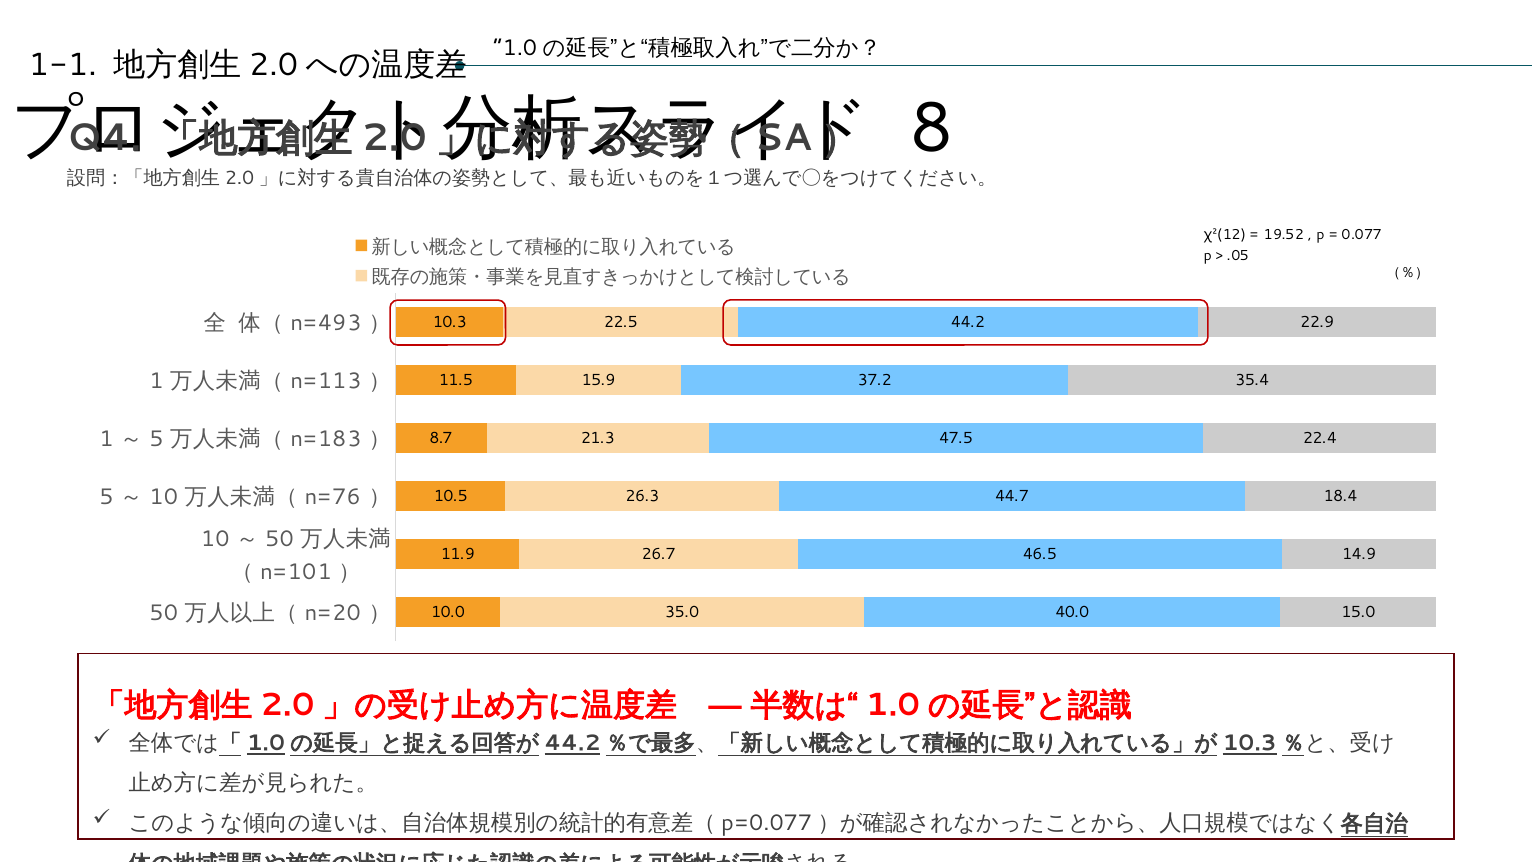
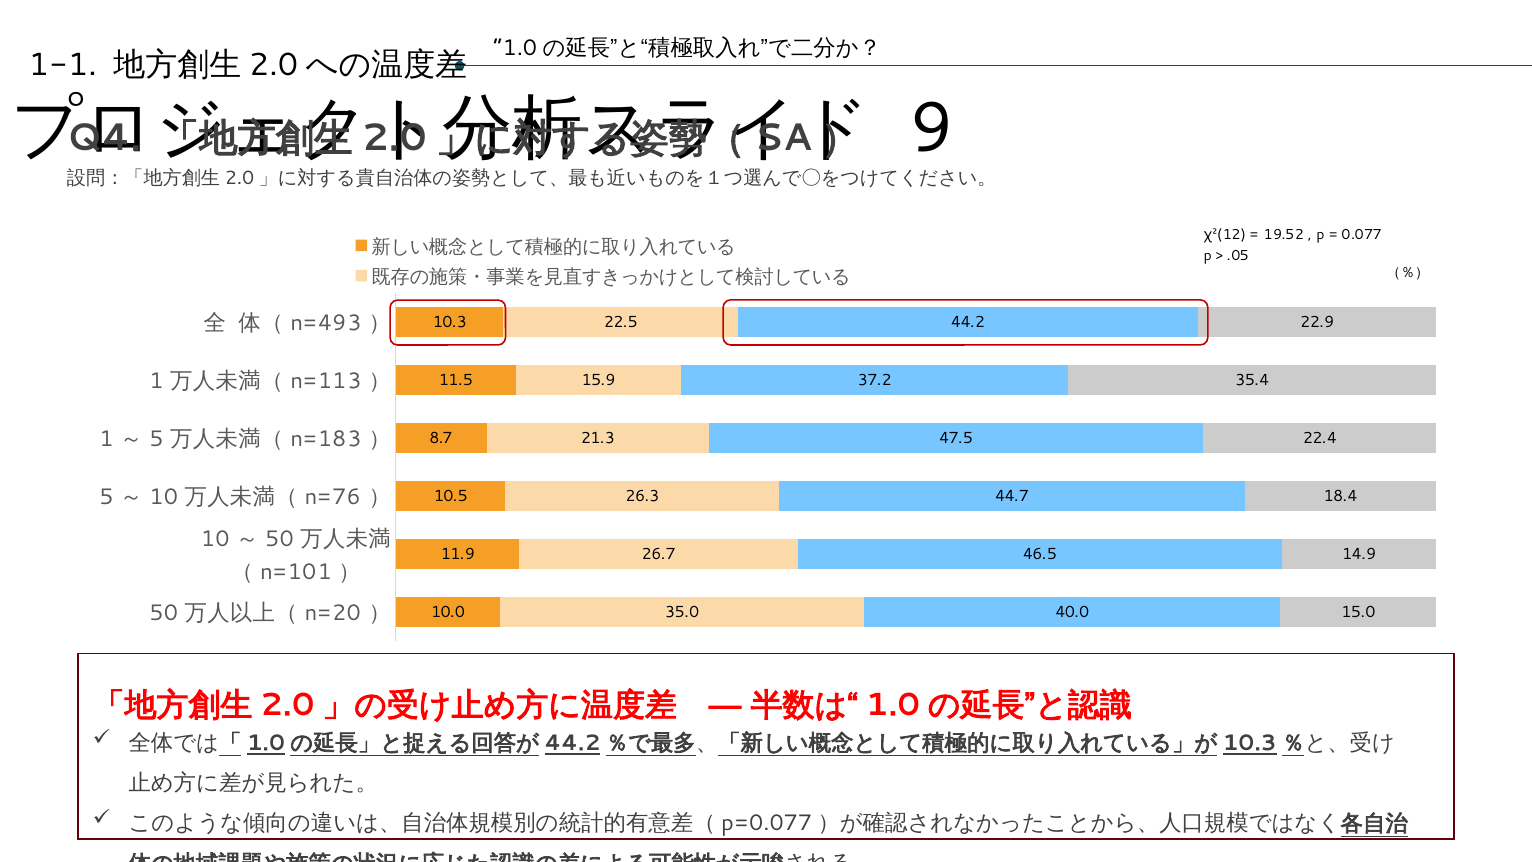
8: 8 -> 9
